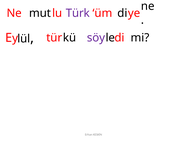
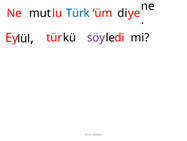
Türk colour: purple -> blue
